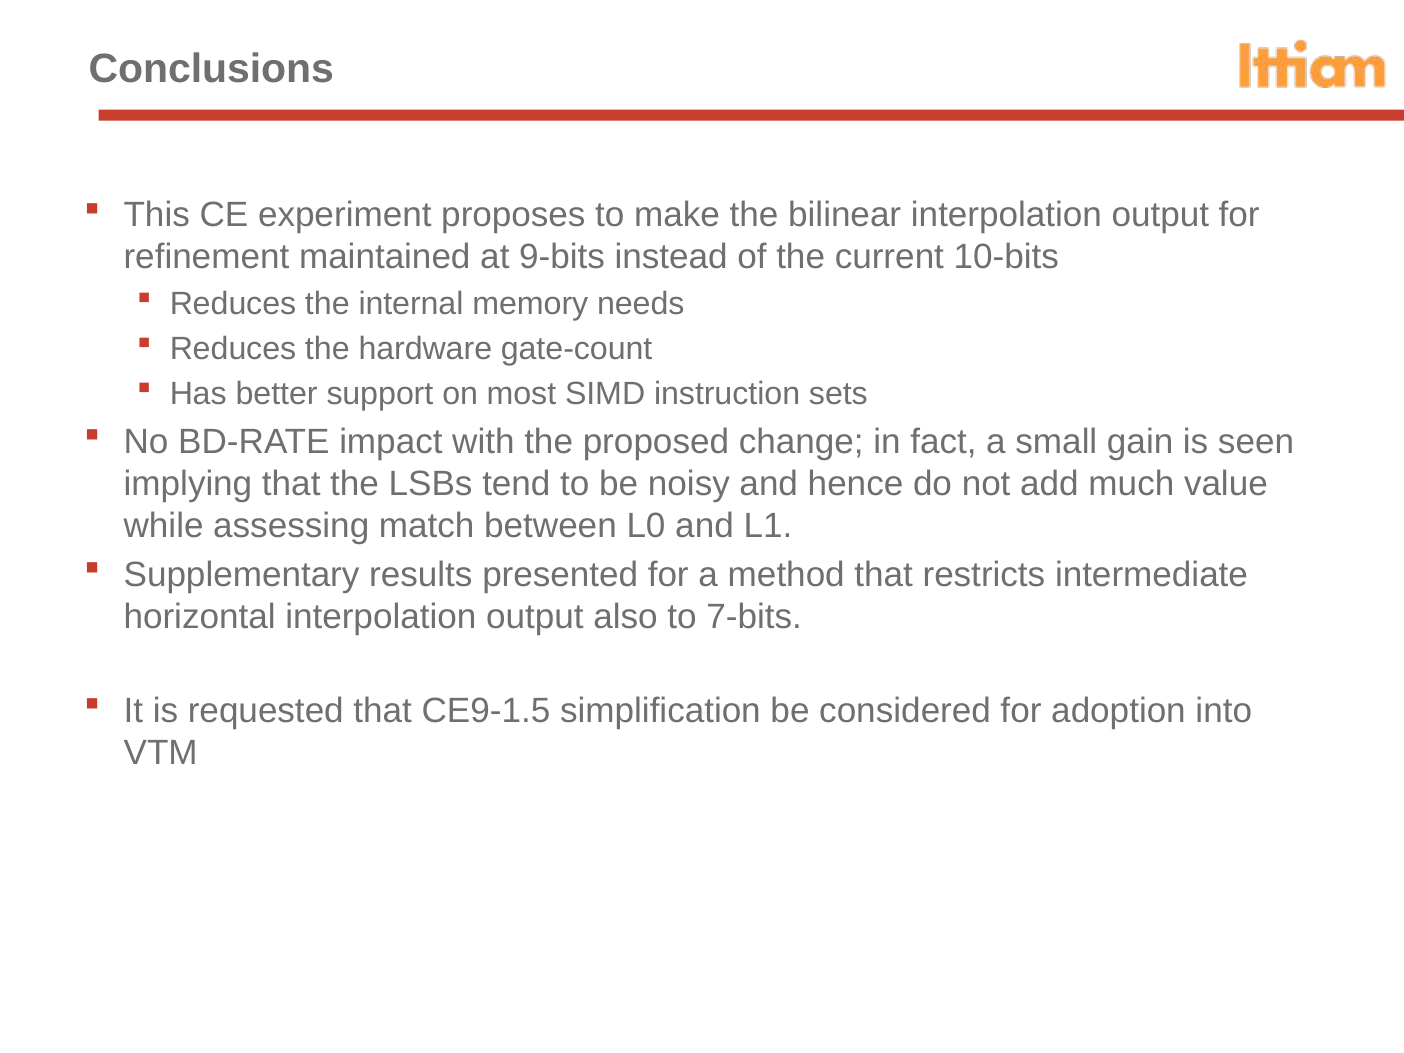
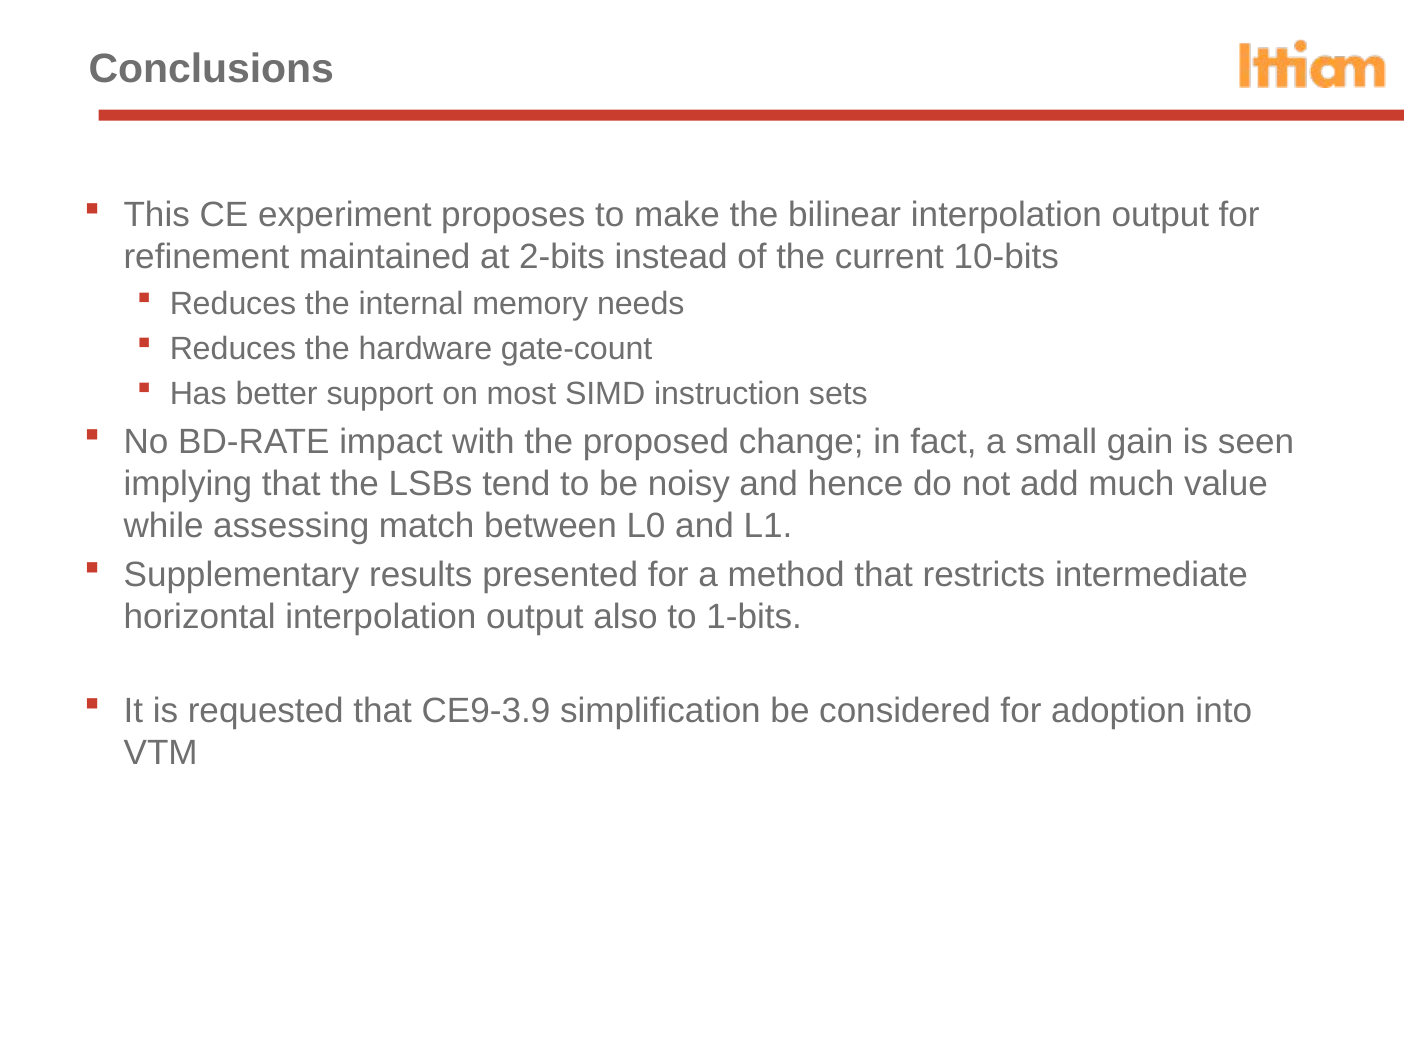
9-bits: 9-bits -> 2-bits
7-bits: 7-bits -> 1-bits
CE9-1.5: CE9-1.5 -> CE9-3.9
